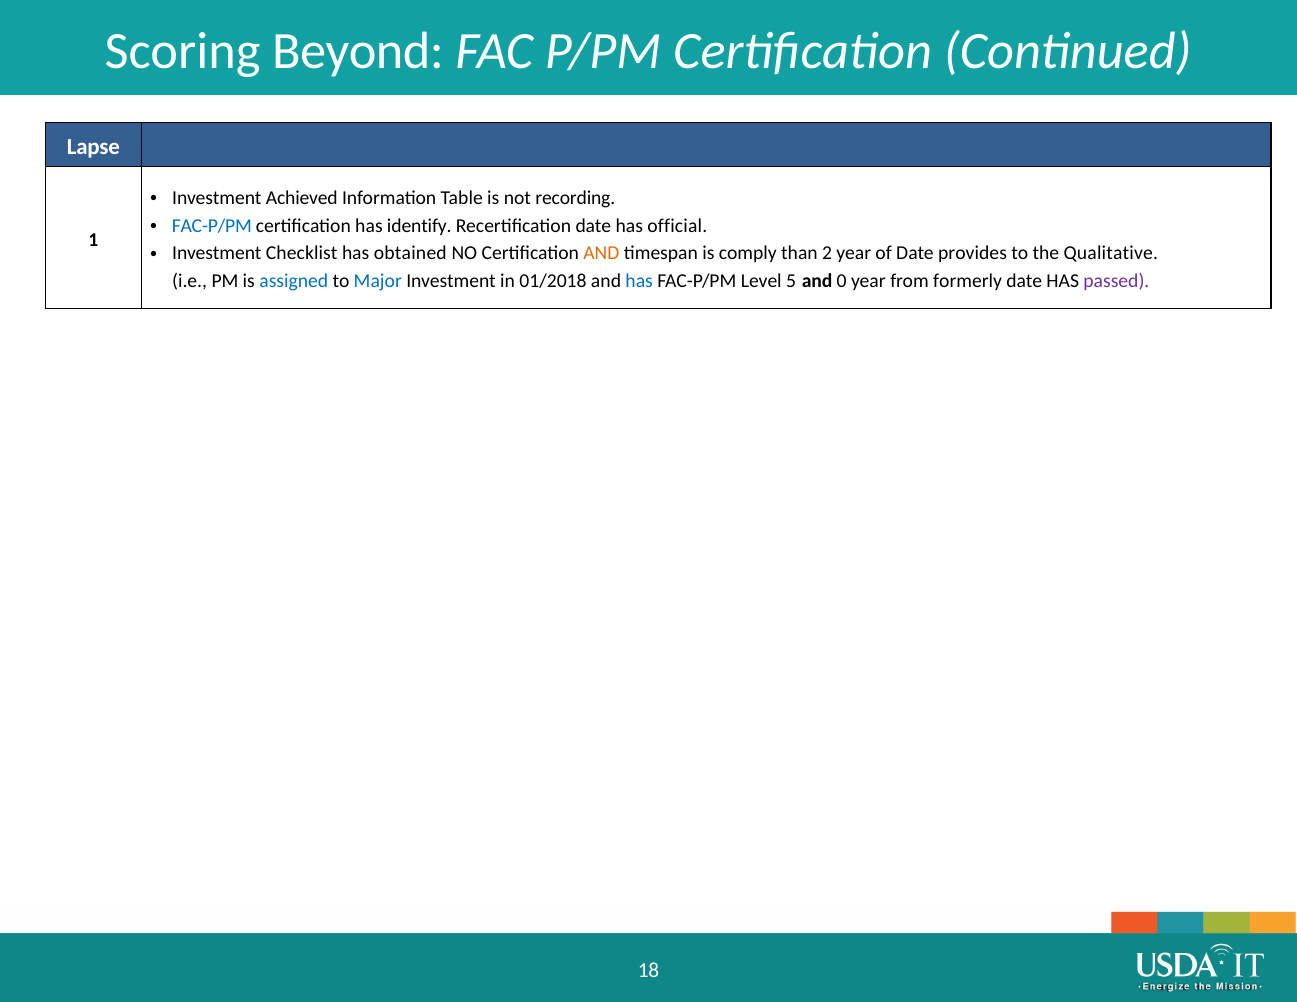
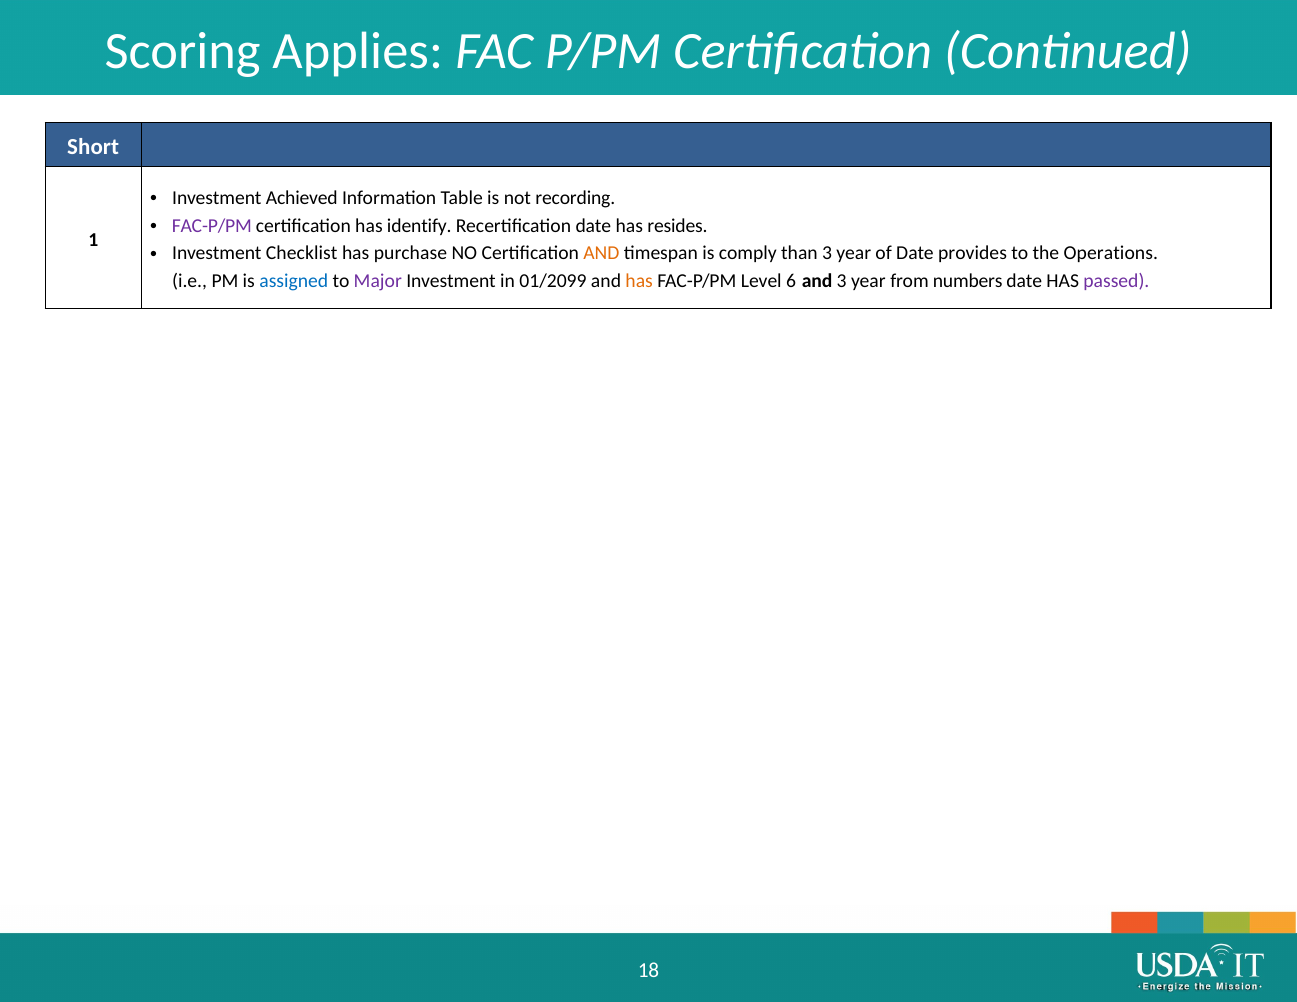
Beyond: Beyond -> Applies
Lapse: Lapse -> Short
FAC-P/PM at (212, 226) colour: blue -> purple
official: official -> resides
obtained: obtained -> purchase
than 2: 2 -> 3
Qualitative: Qualitative -> Operations
Major colour: blue -> purple
01/2018: 01/2018 -> 01/2099
has at (639, 281) colour: blue -> orange
5: 5 -> 6
and 0: 0 -> 3
formerly: formerly -> numbers
